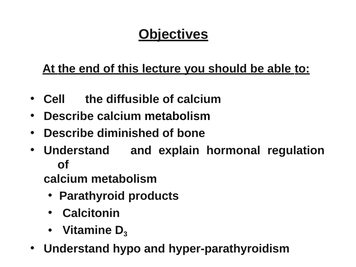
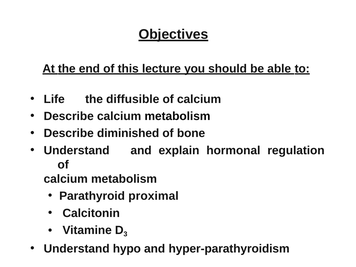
Cell: Cell -> Life
products: products -> proximal
